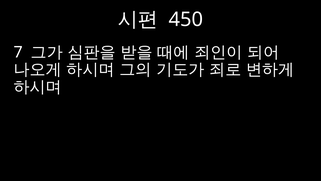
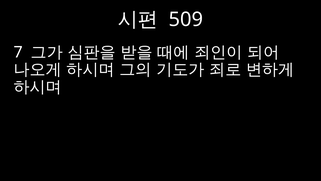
450: 450 -> 509
